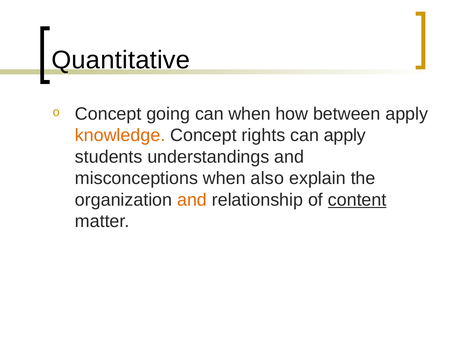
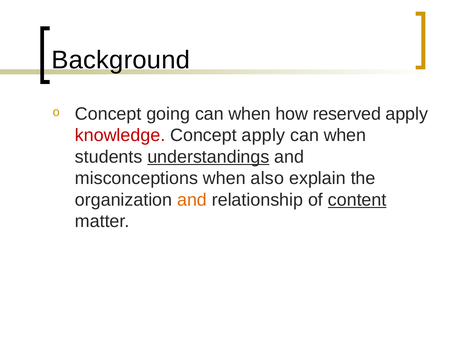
Quantitative: Quantitative -> Background
between: between -> reserved
knowledge colour: orange -> red
Concept rights: rights -> apply
apply at (345, 135): apply -> when
understandings underline: none -> present
